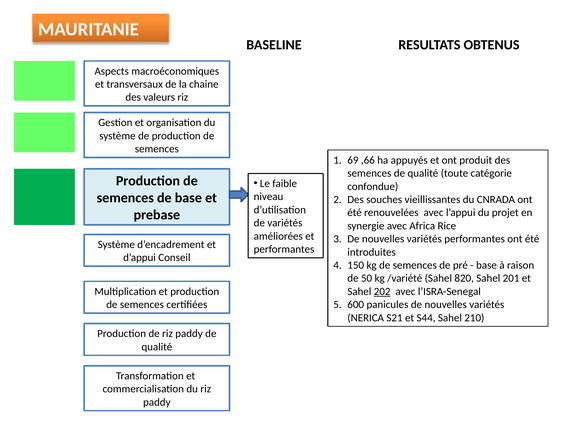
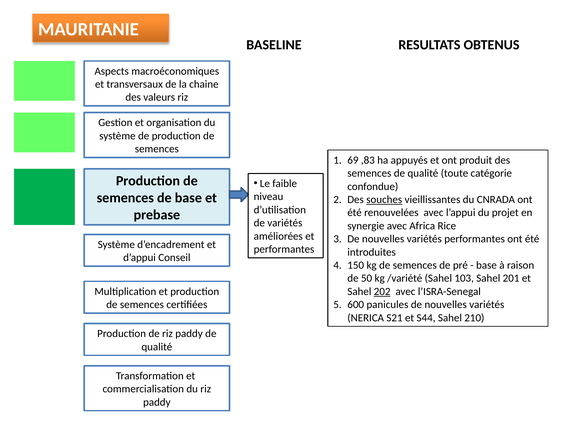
,66: ,66 -> ,83
souches underline: none -> present
820: 820 -> 103
